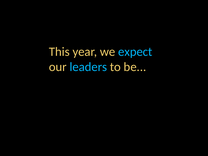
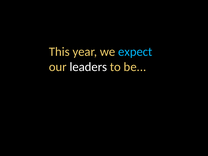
leaders colour: light blue -> white
